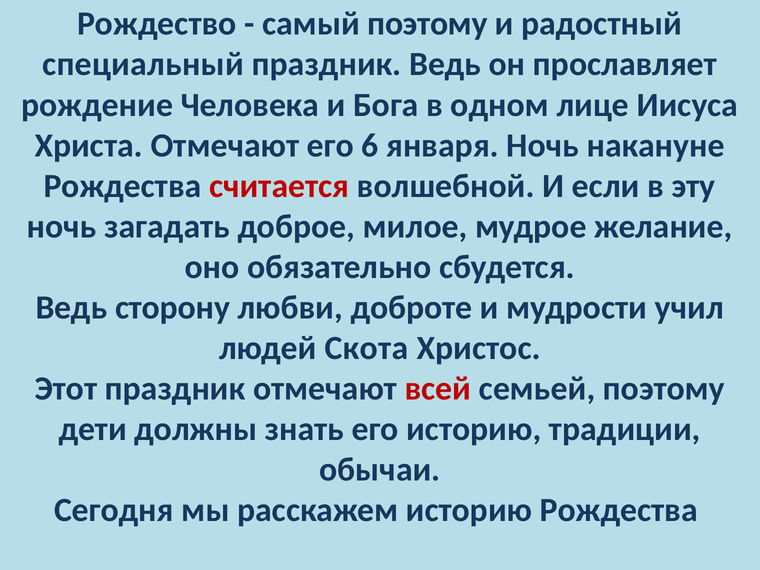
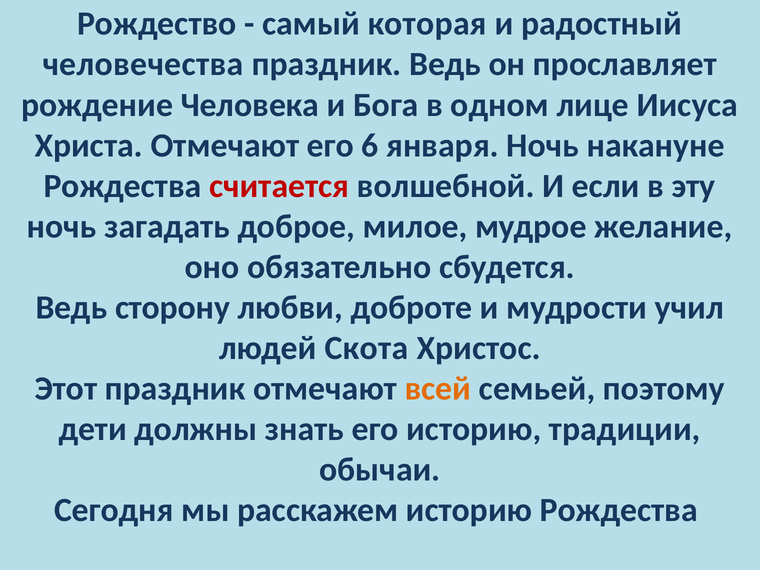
самый поэтому: поэтому -> которая
специальный: специальный -> человечества
всей colour: red -> orange
